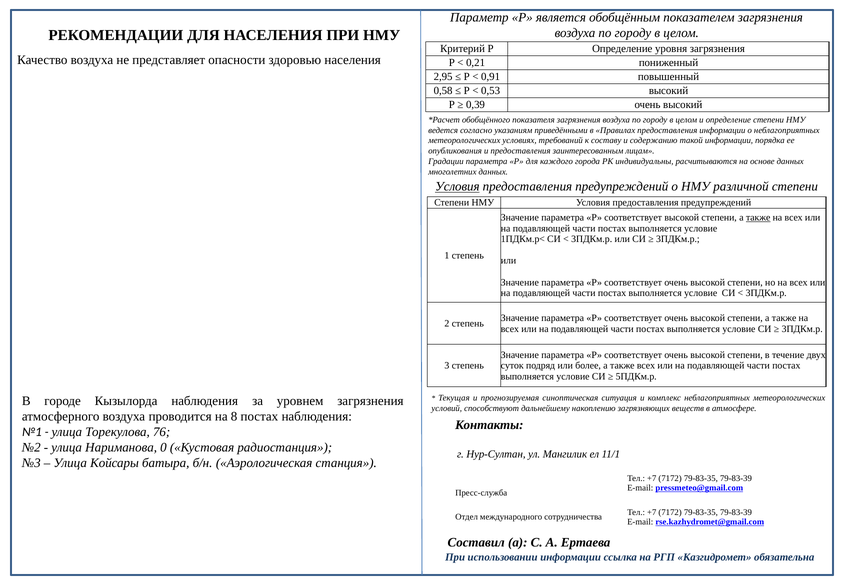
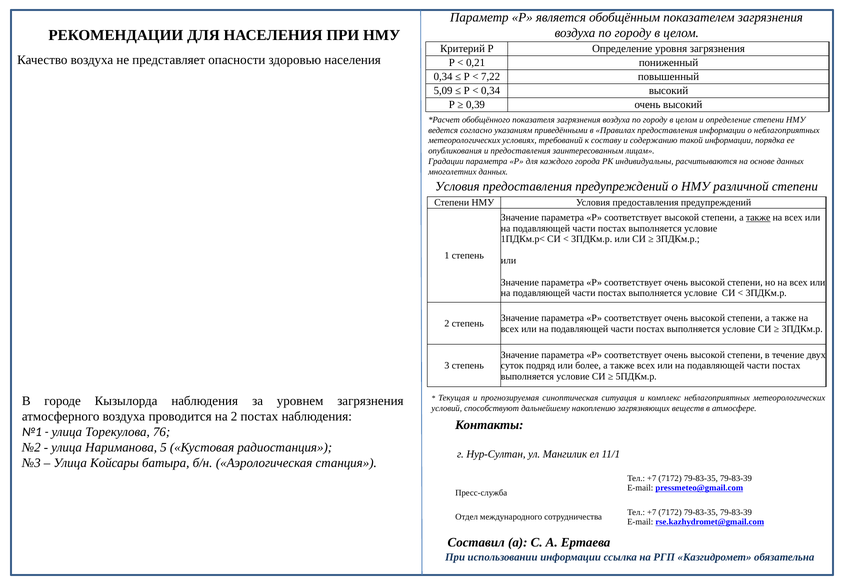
2,95 at (443, 77): 2,95 -> 0,34
0,91: 0,91 -> 7,22
0,58: 0,58 -> 5,09
0,53 at (491, 91): 0,53 -> 0,34
Условия at (457, 186) underline: present -> none
на 8: 8 -> 2
0: 0 -> 5
